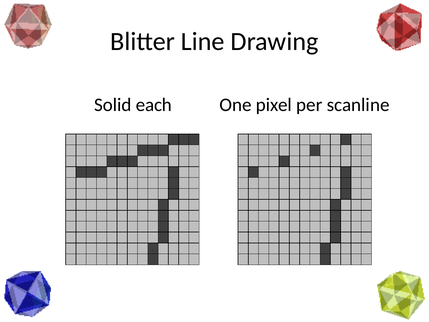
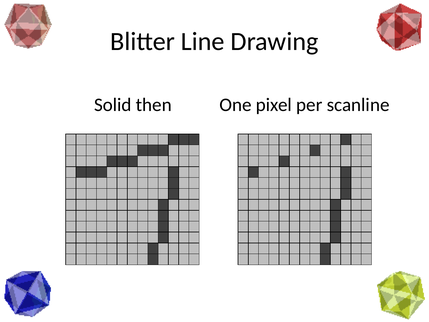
each: each -> then
